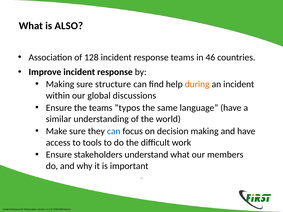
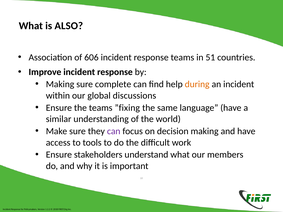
128: 128 -> 606
46: 46 -> 51
structure: structure -> complete
”typos: ”typos -> ”fixing
can at (114, 131) colour: blue -> purple
